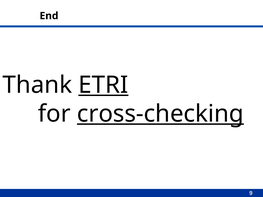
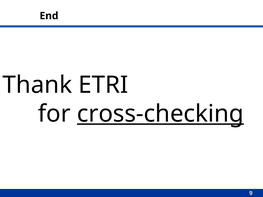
ETRI underline: present -> none
